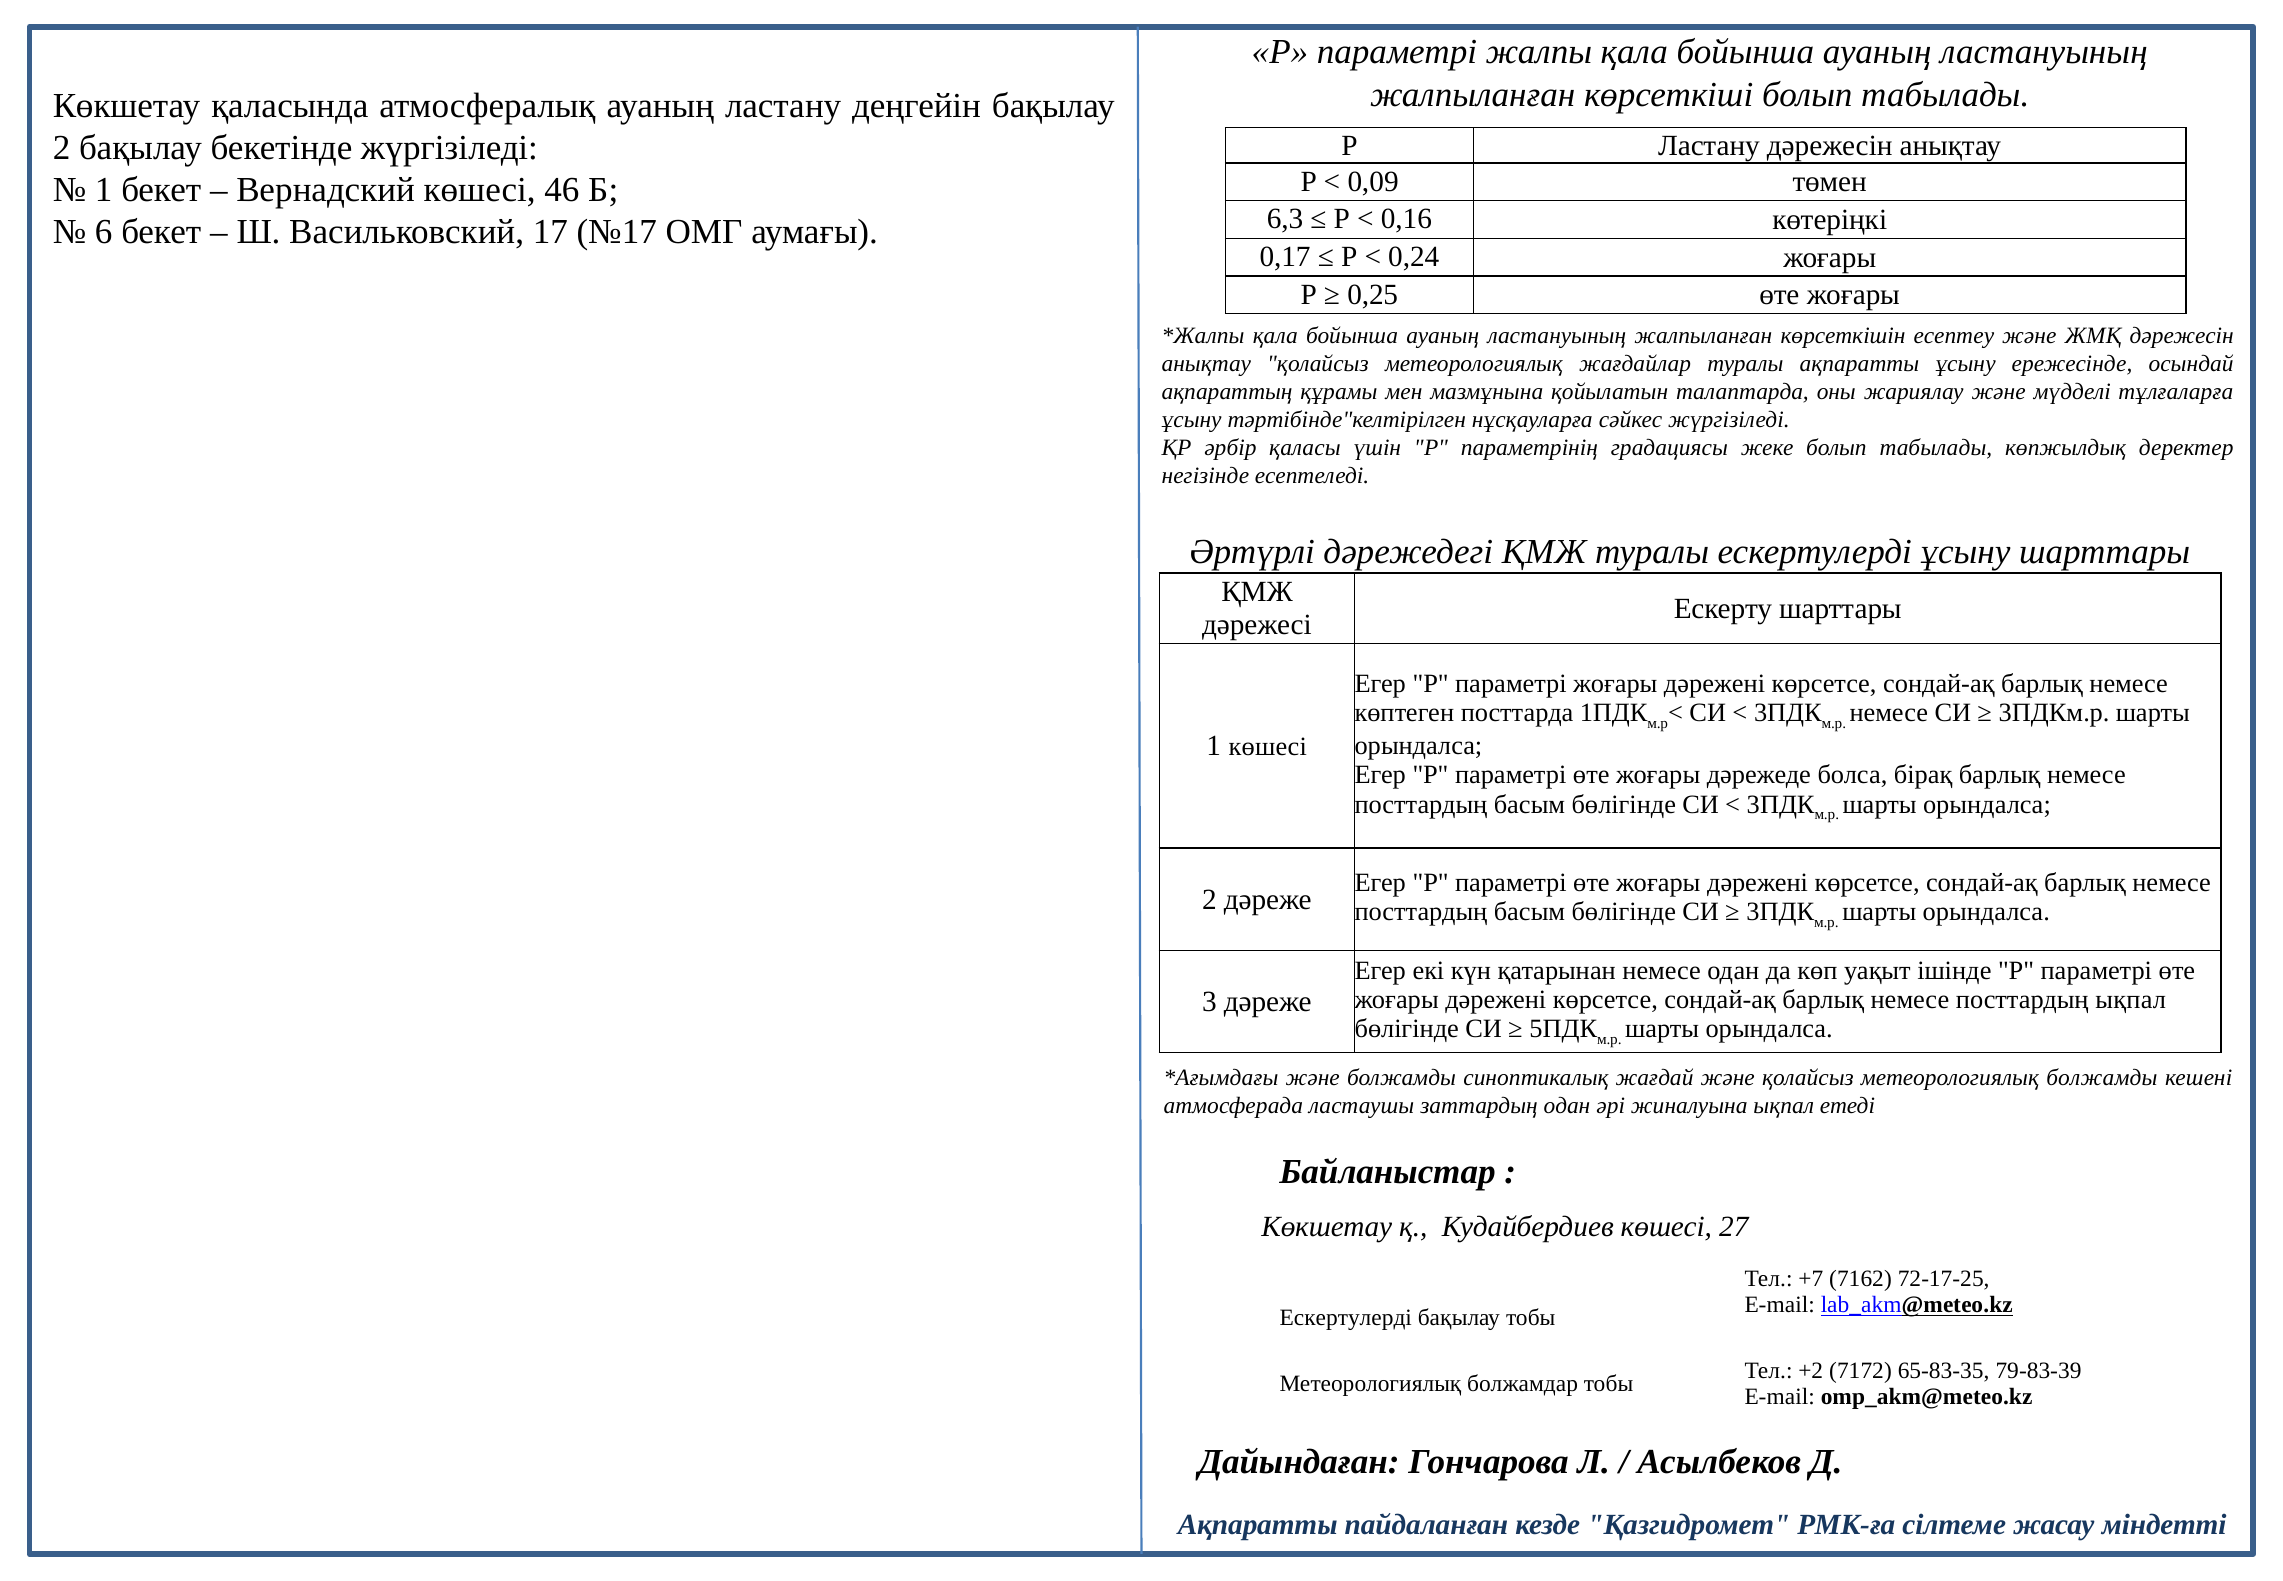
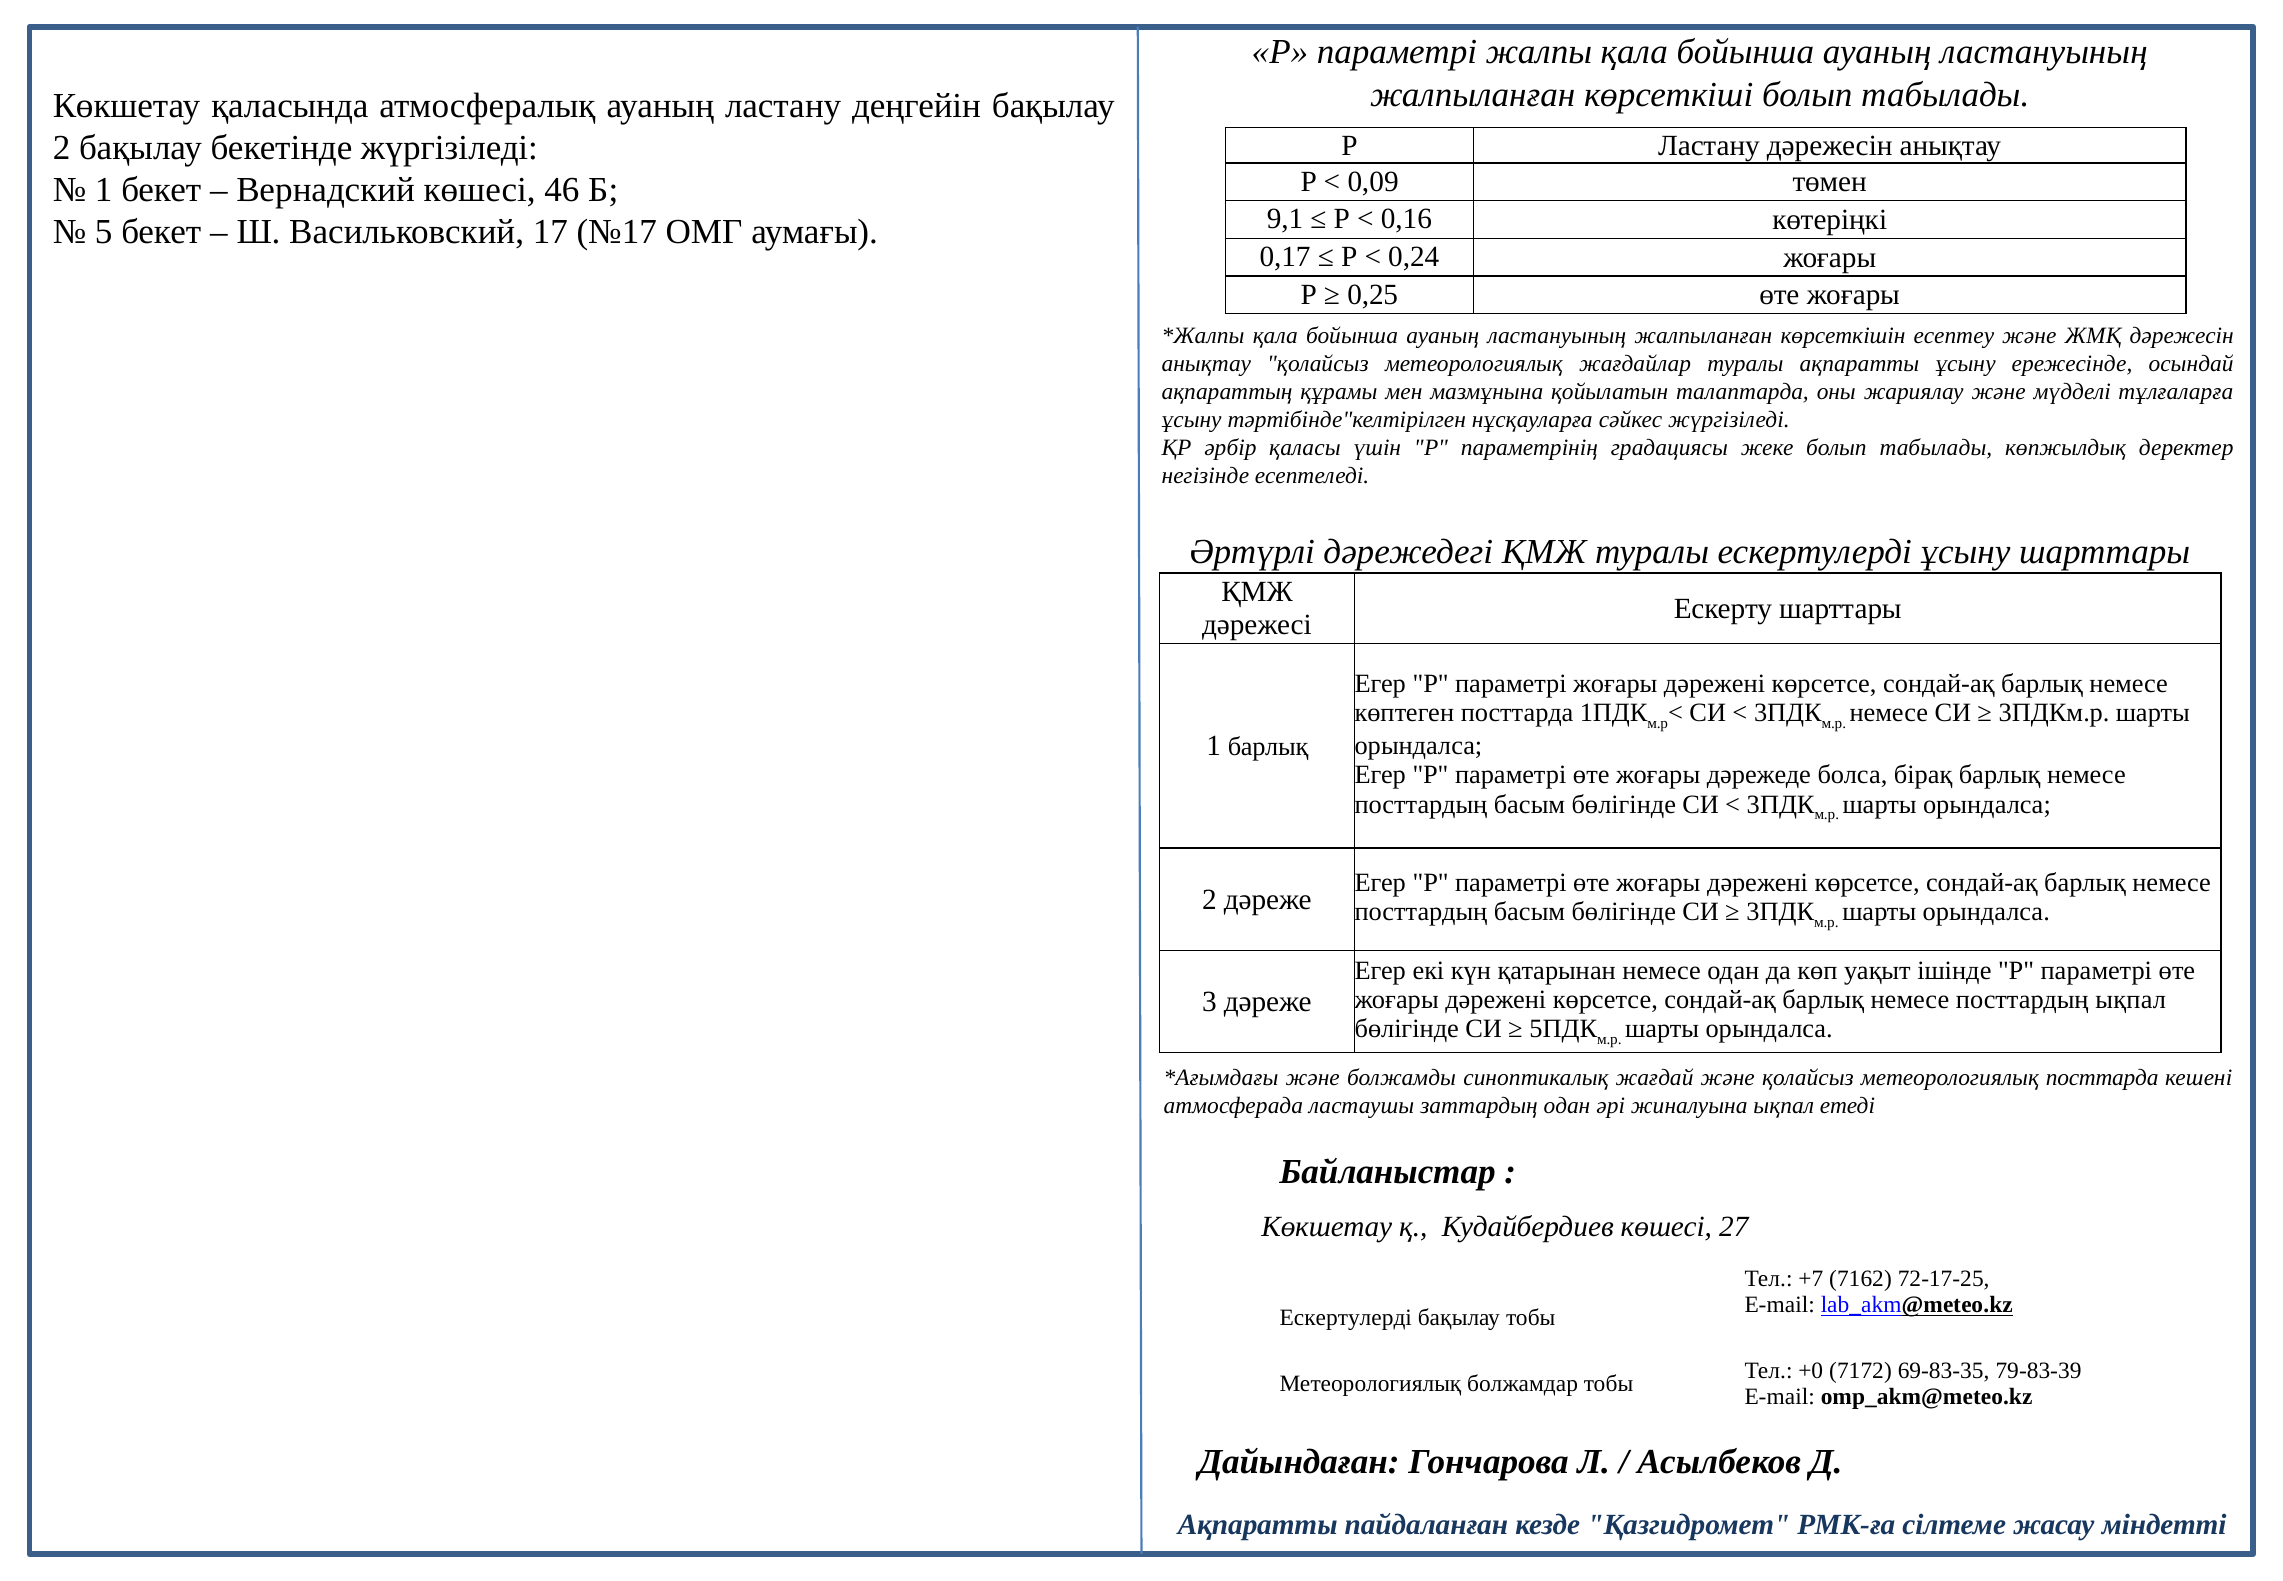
6,3: 6,3 -> 9,1
6: 6 -> 5
1 көшесі: көшесі -> барлық
метеорологиялық болжамды: болжамды -> посттарда
+2: +2 -> +0
65-83-35: 65-83-35 -> 69-83-35
